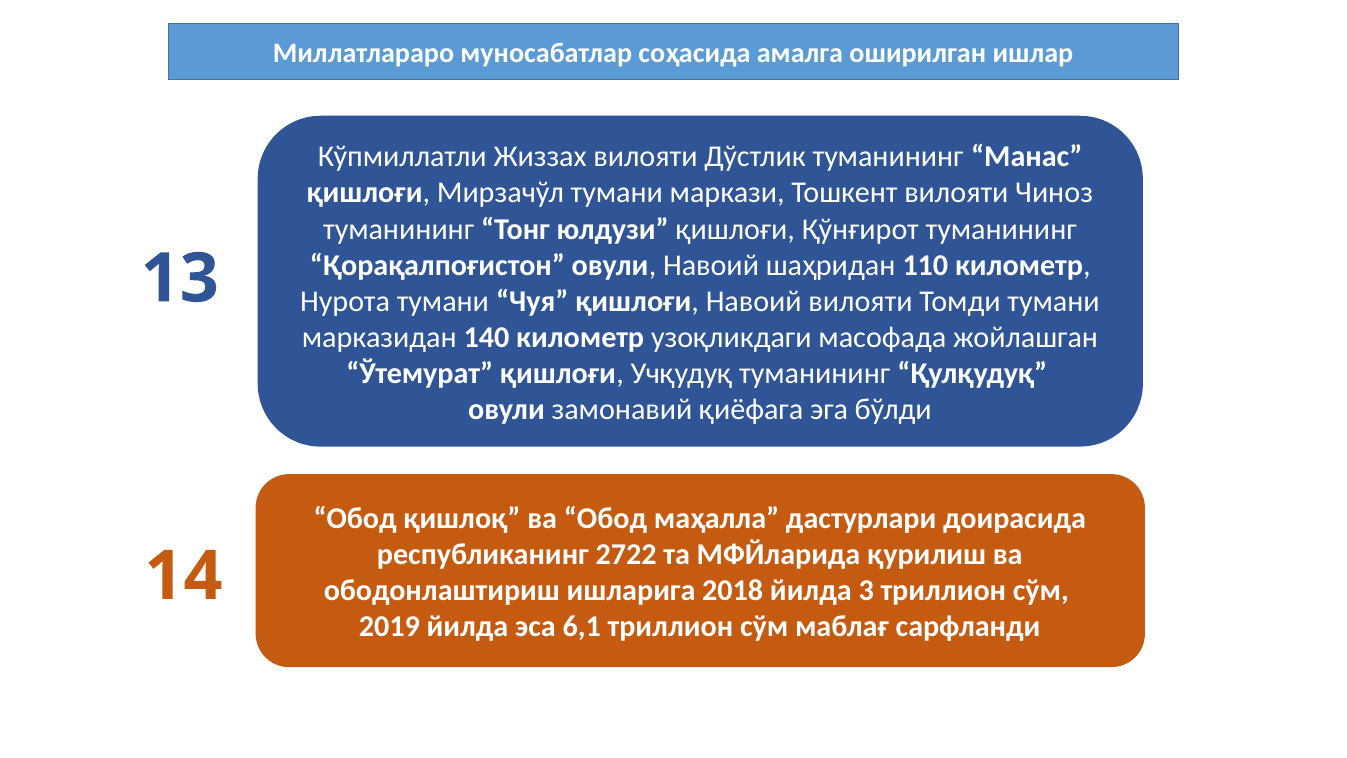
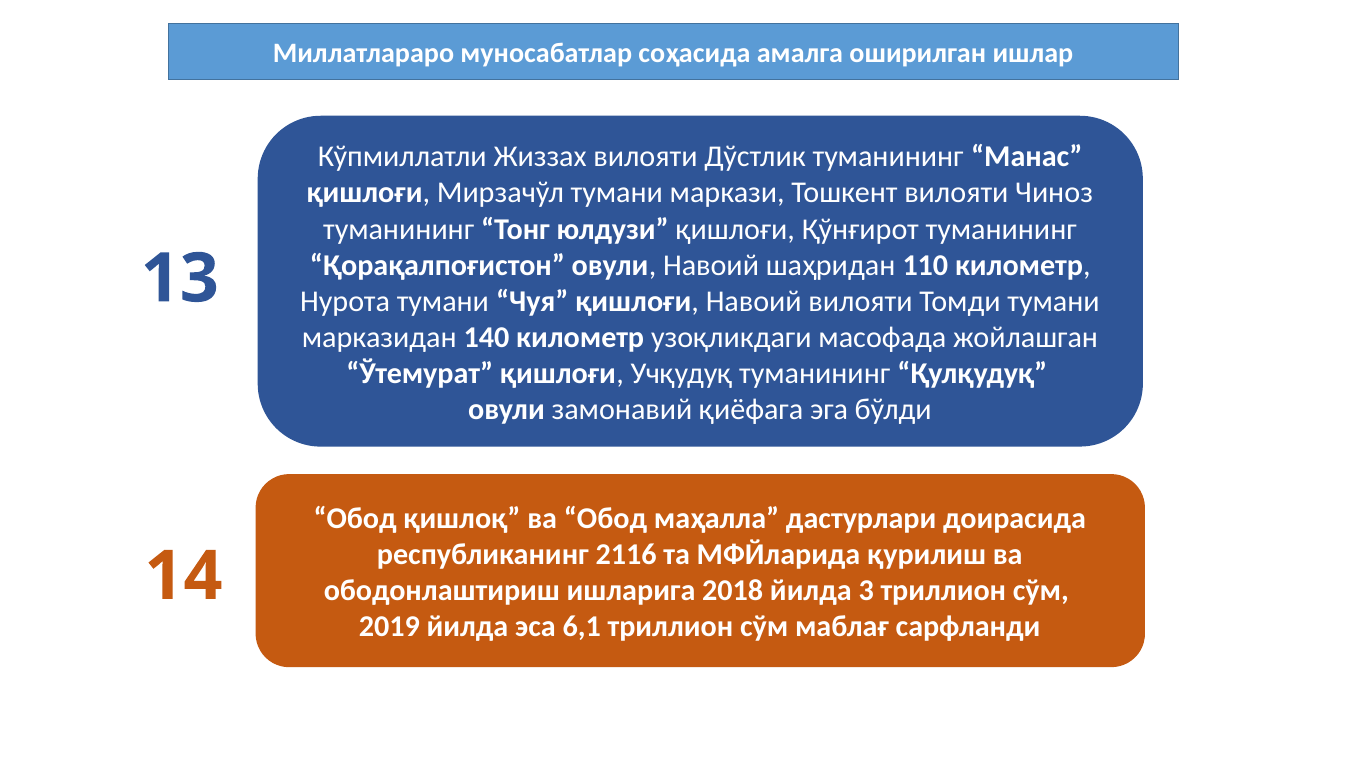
2722: 2722 -> 2116
